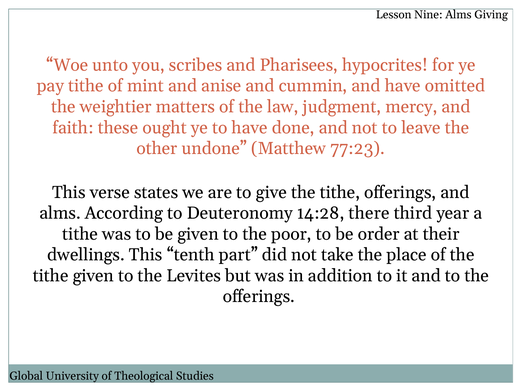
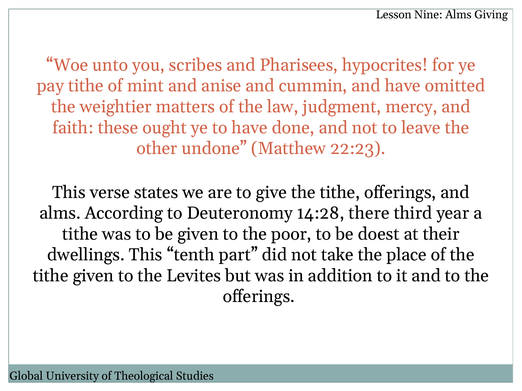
77:23: 77:23 -> 22:23
order: order -> doest
